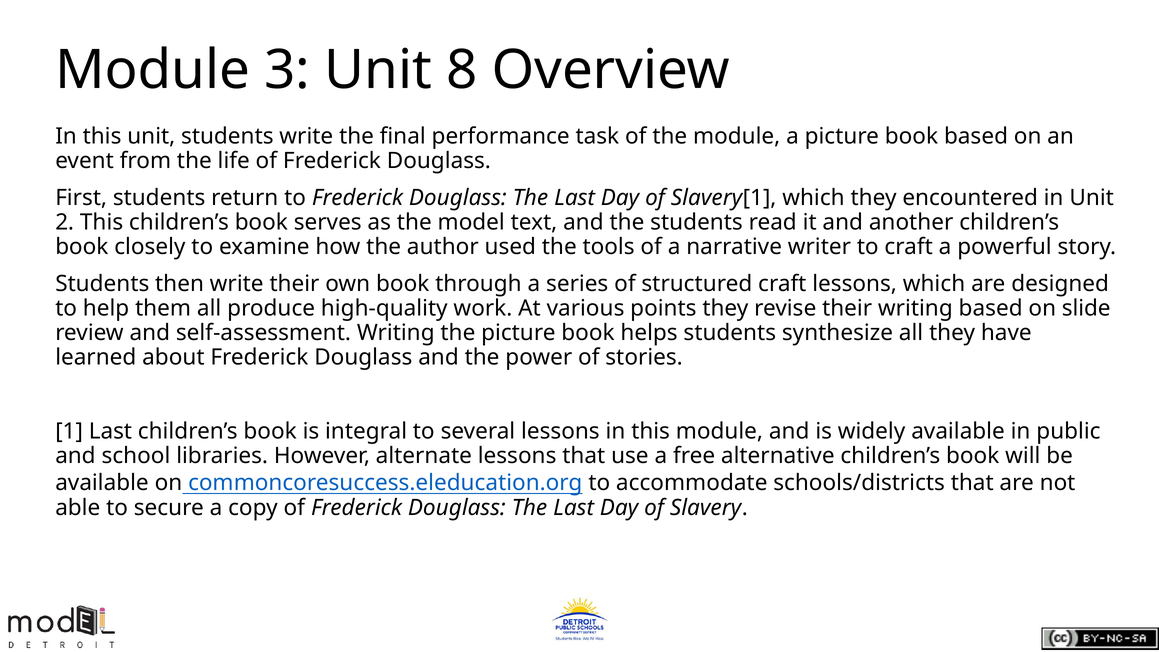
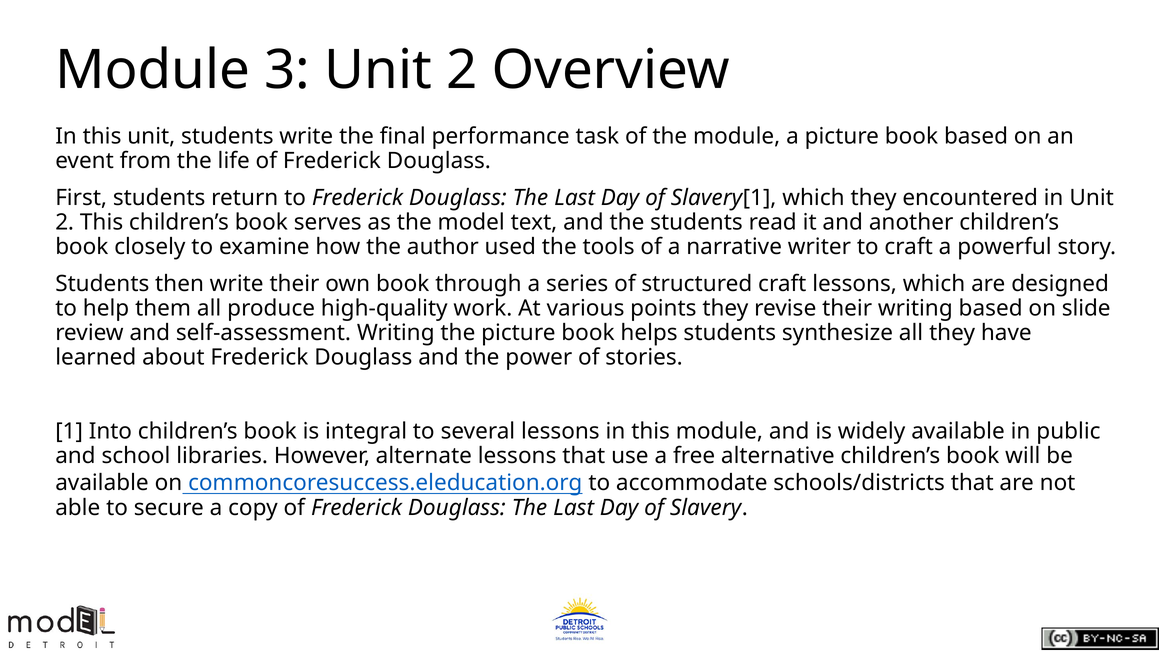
3 Unit 8: 8 -> 2
1 Last: Last -> Into
